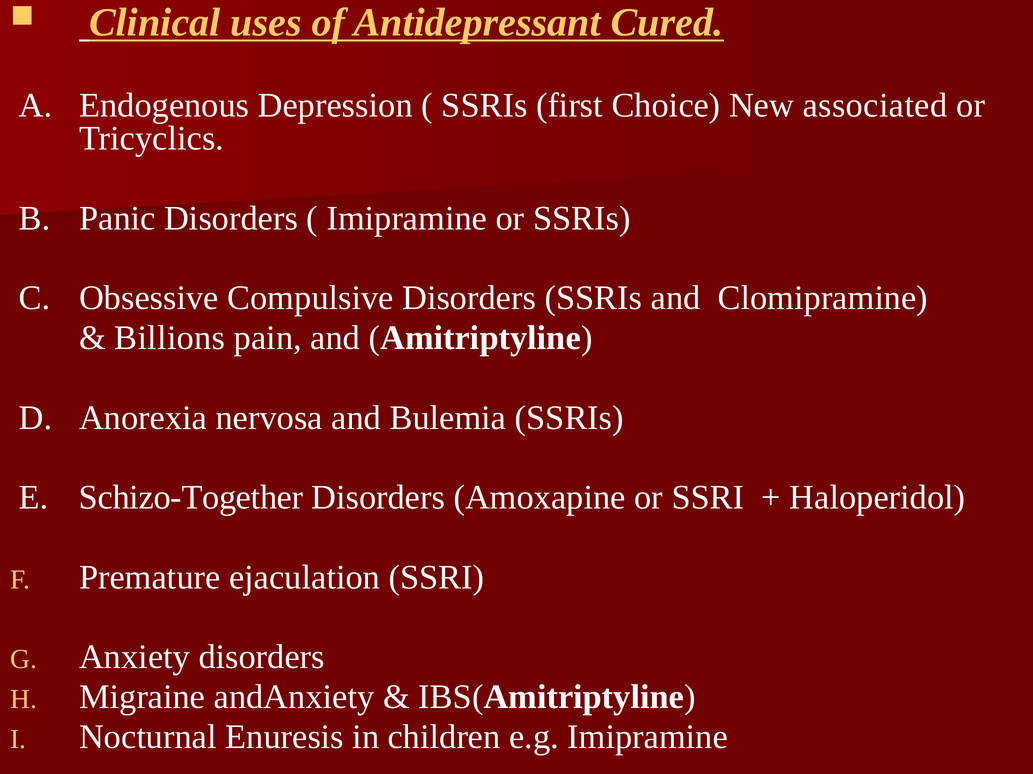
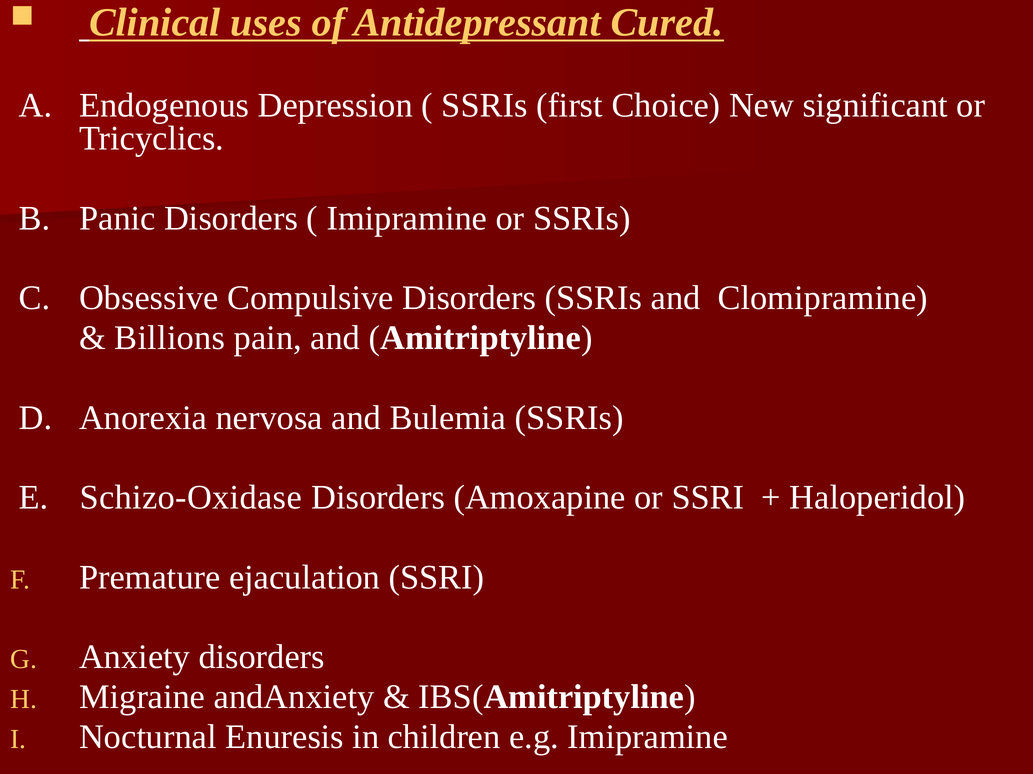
associated: associated -> significant
Schizo-Together: Schizo-Together -> Schizo-Oxidase
